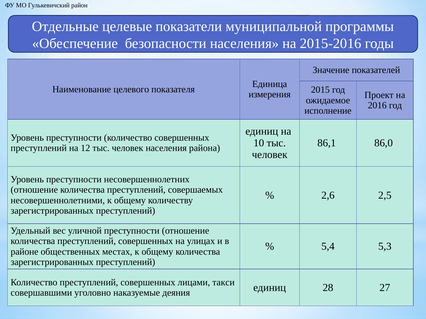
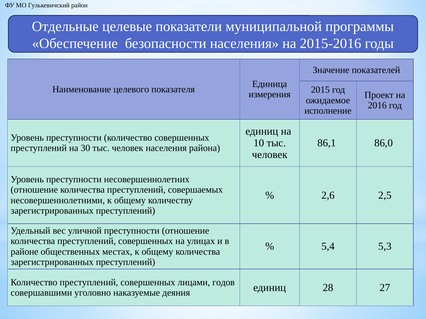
12: 12 -> 30
такси: такси -> годов
